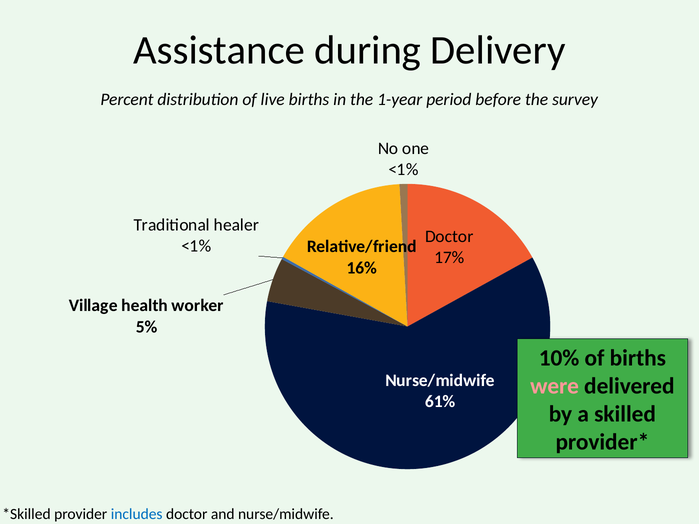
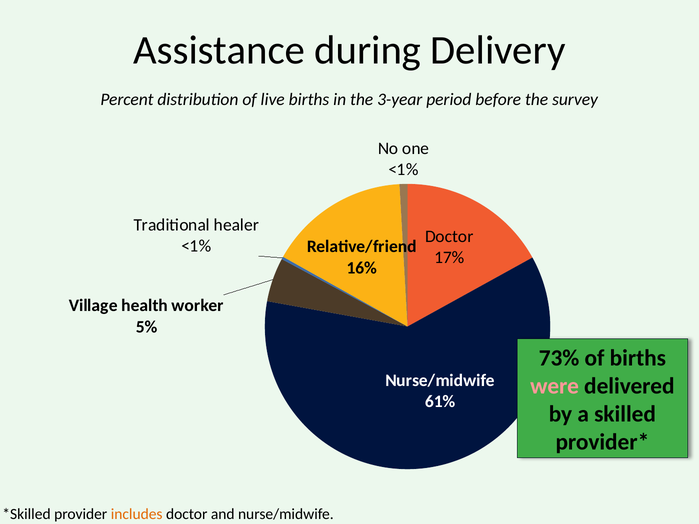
1-year: 1-year -> 3-year
10%: 10% -> 73%
includes colour: blue -> orange
